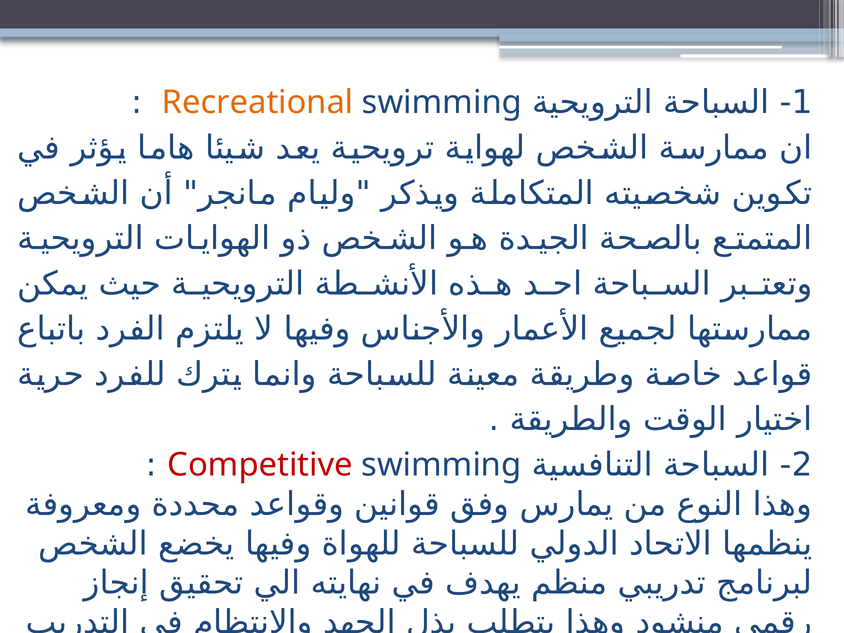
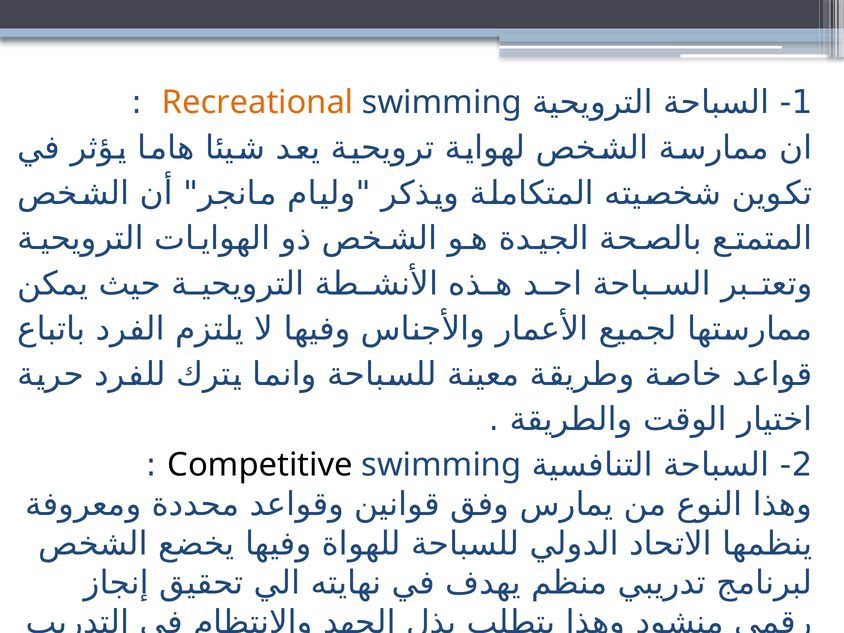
Competitive colour: red -> black
